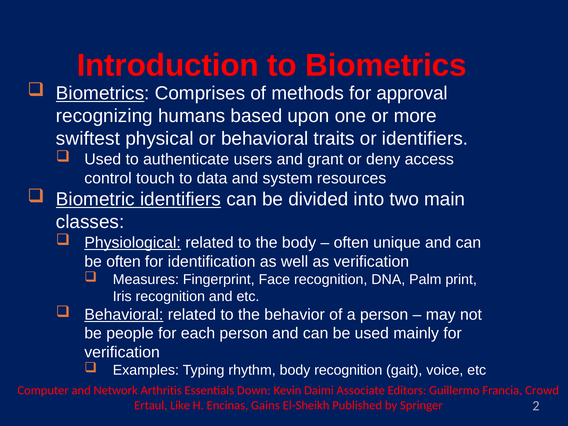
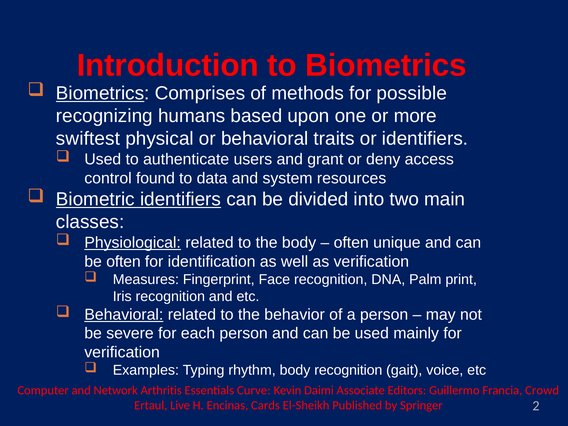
approval: approval -> possible
touch: touch -> found
people: people -> severe
Down: Down -> Curve
Like: Like -> Live
Gains: Gains -> Cards
